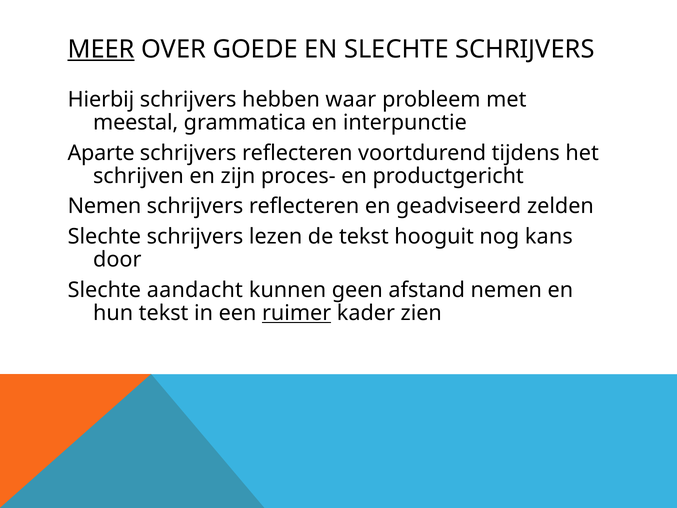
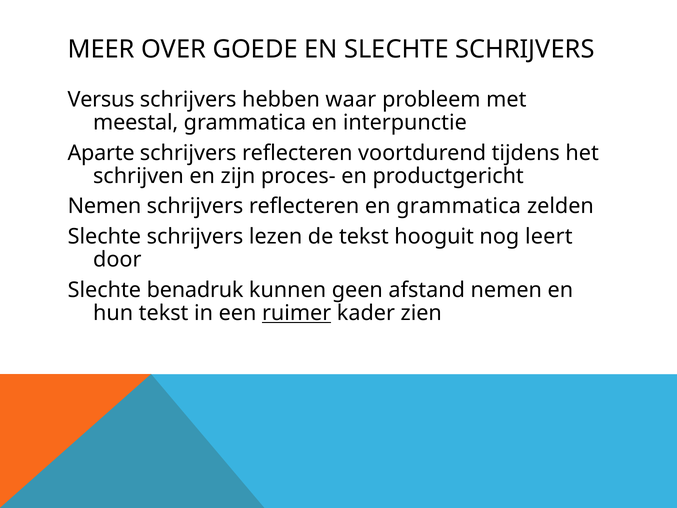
MEER underline: present -> none
Hierbij: Hierbij -> Versus
en geadviseerd: geadviseerd -> grammatica
kans: kans -> leert
aandacht: aandacht -> benadruk
